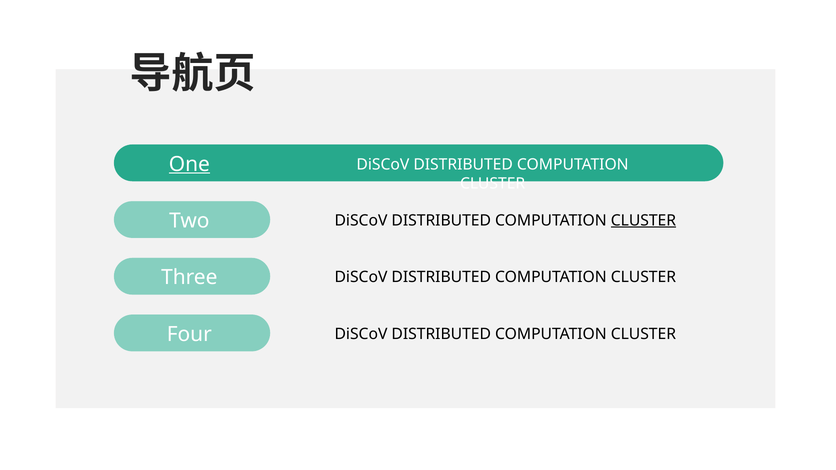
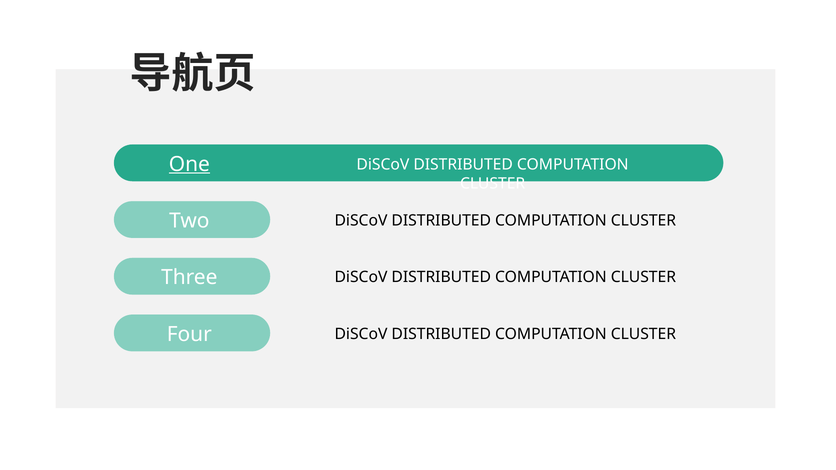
CLUSTER at (643, 221) underline: present -> none
